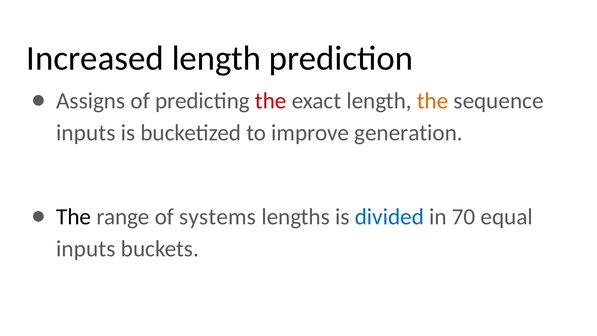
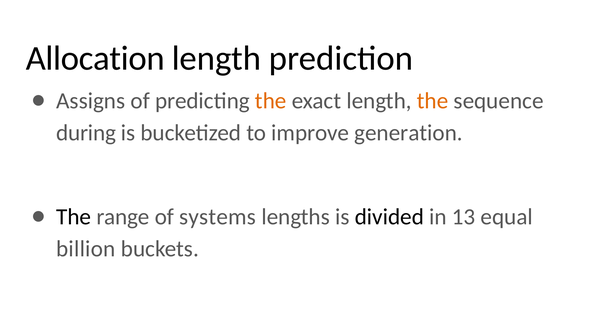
Increased: Increased -> Allocation
the at (271, 101) colour: red -> orange
inputs at (86, 133): inputs -> during
divided colour: blue -> black
70: 70 -> 13
inputs at (86, 249): inputs -> billion
